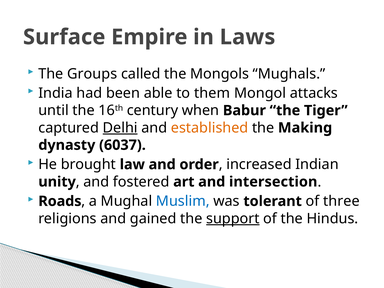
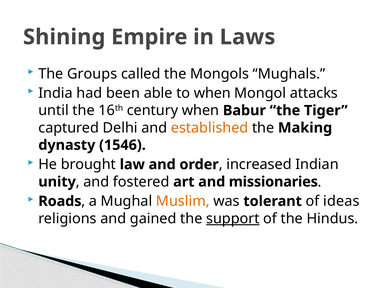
Surface: Surface -> Shining
to them: them -> when
Delhi underline: present -> none
6037: 6037 -> 1546
intersection: intersection -> missionaries
Muslim colour: blue -> orange
three: three -> ideas
